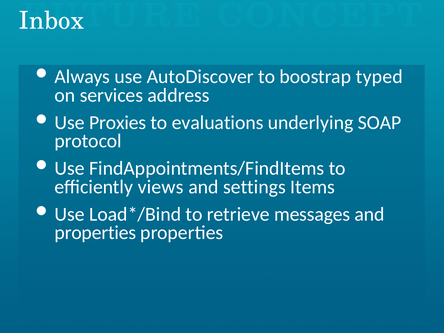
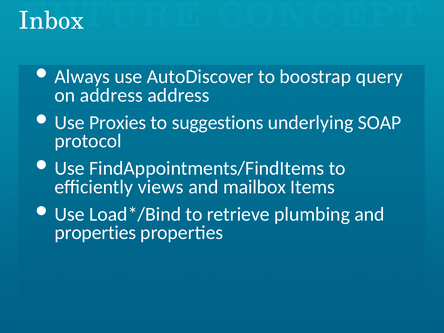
typed: typed -> query
on services: services -> address
evaluations: evaluations -> suggestions
settings: settings -> mailbox
messages: messages -> plumbing
